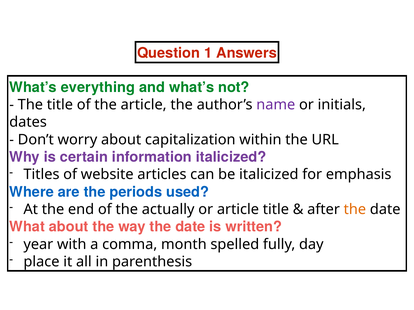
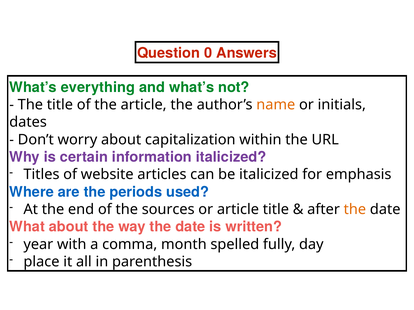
1: 1 -> 0
name colour: purple -> orange
actually: actually -> sources
